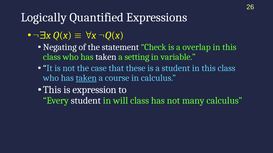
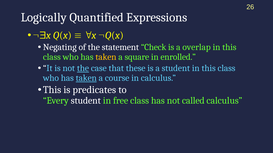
taken at (106, 57) colour: white -> yellow
setting: setting -> square
variable: variable -> enrolled
the at (83, 68) underline: none -> present
expression: expression -> predicates
will: will -> free
many: many -> called
